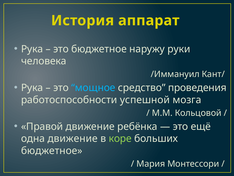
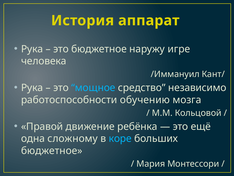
руки: руки -> игре
проведения: проведения -> независимо
успешной: успешной -> обучению
одна движение: движение -> сложному
коре colour: light green -> light blue
